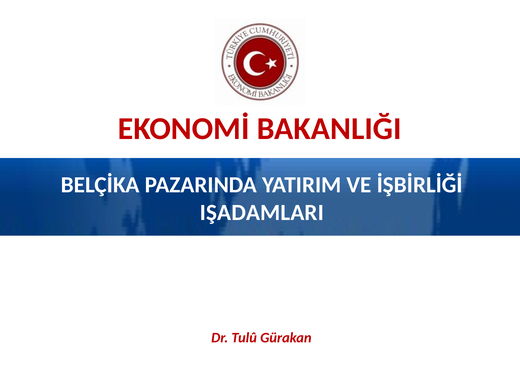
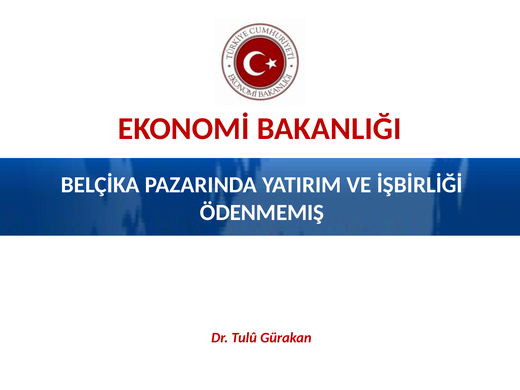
IŞADAMLARI: IŞADAMLARI -> ÖDENMEMIŞ
